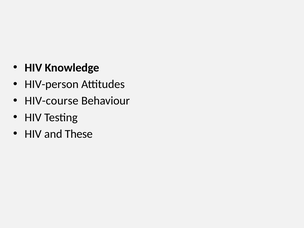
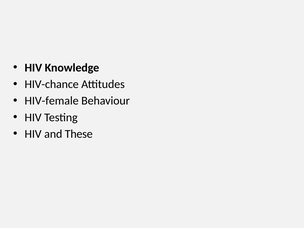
HIV-person: HIV-person -> HIV-chance
HIV-course: HIV-course -> HIV-female
